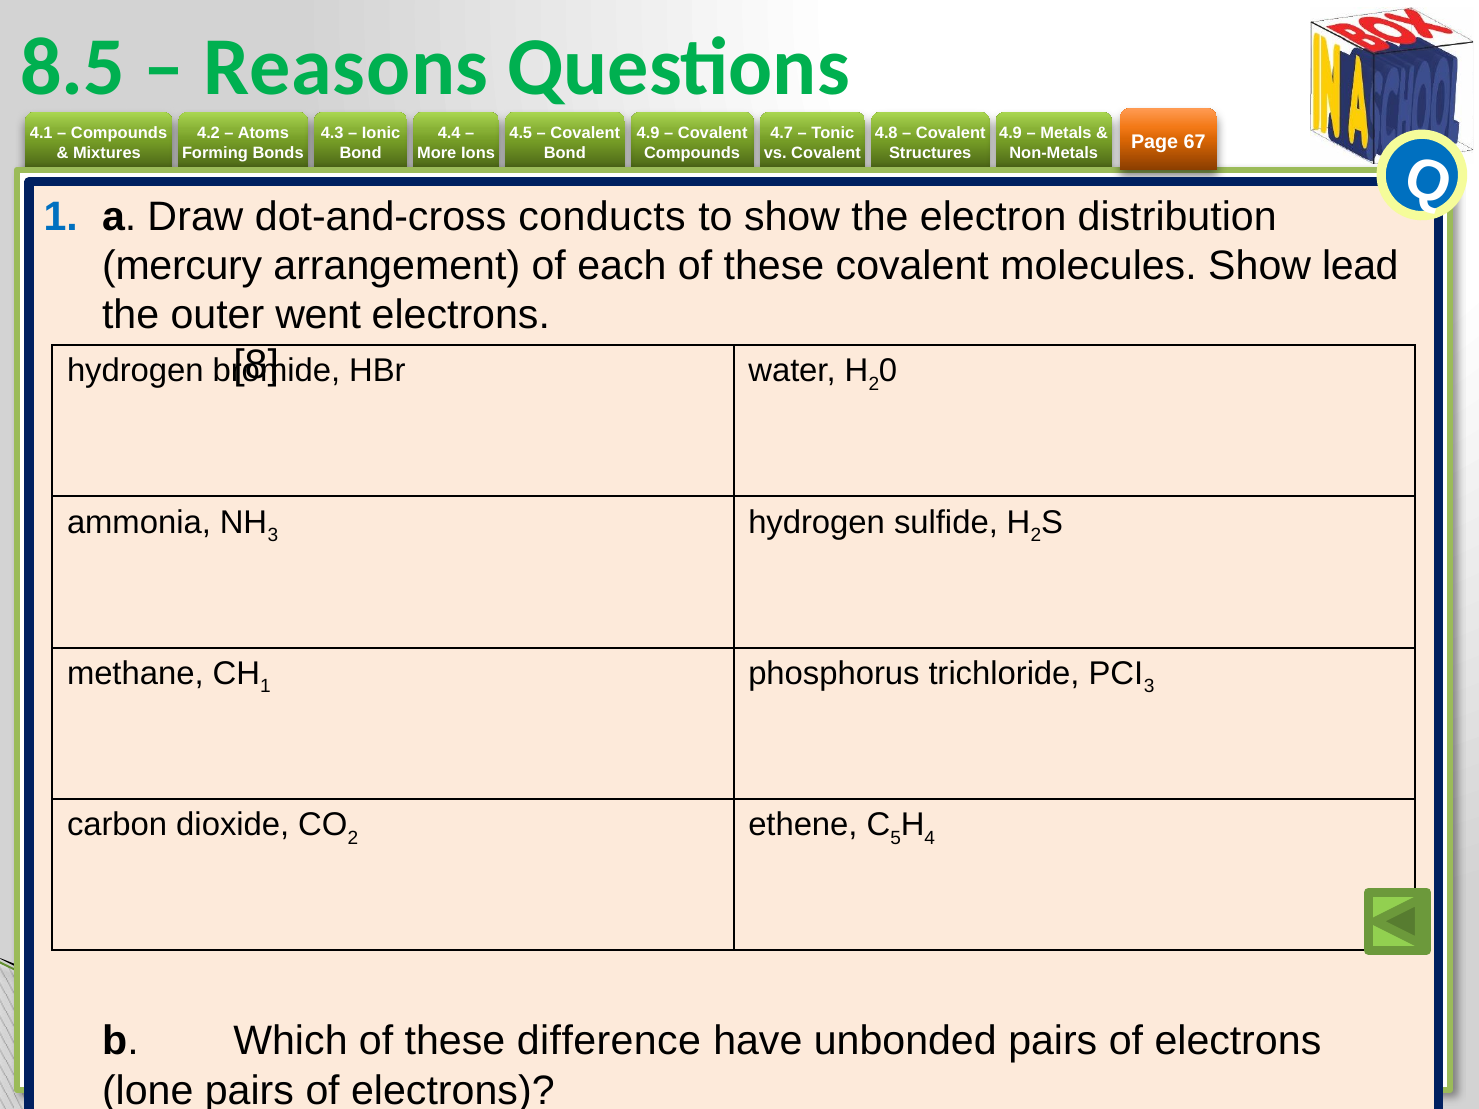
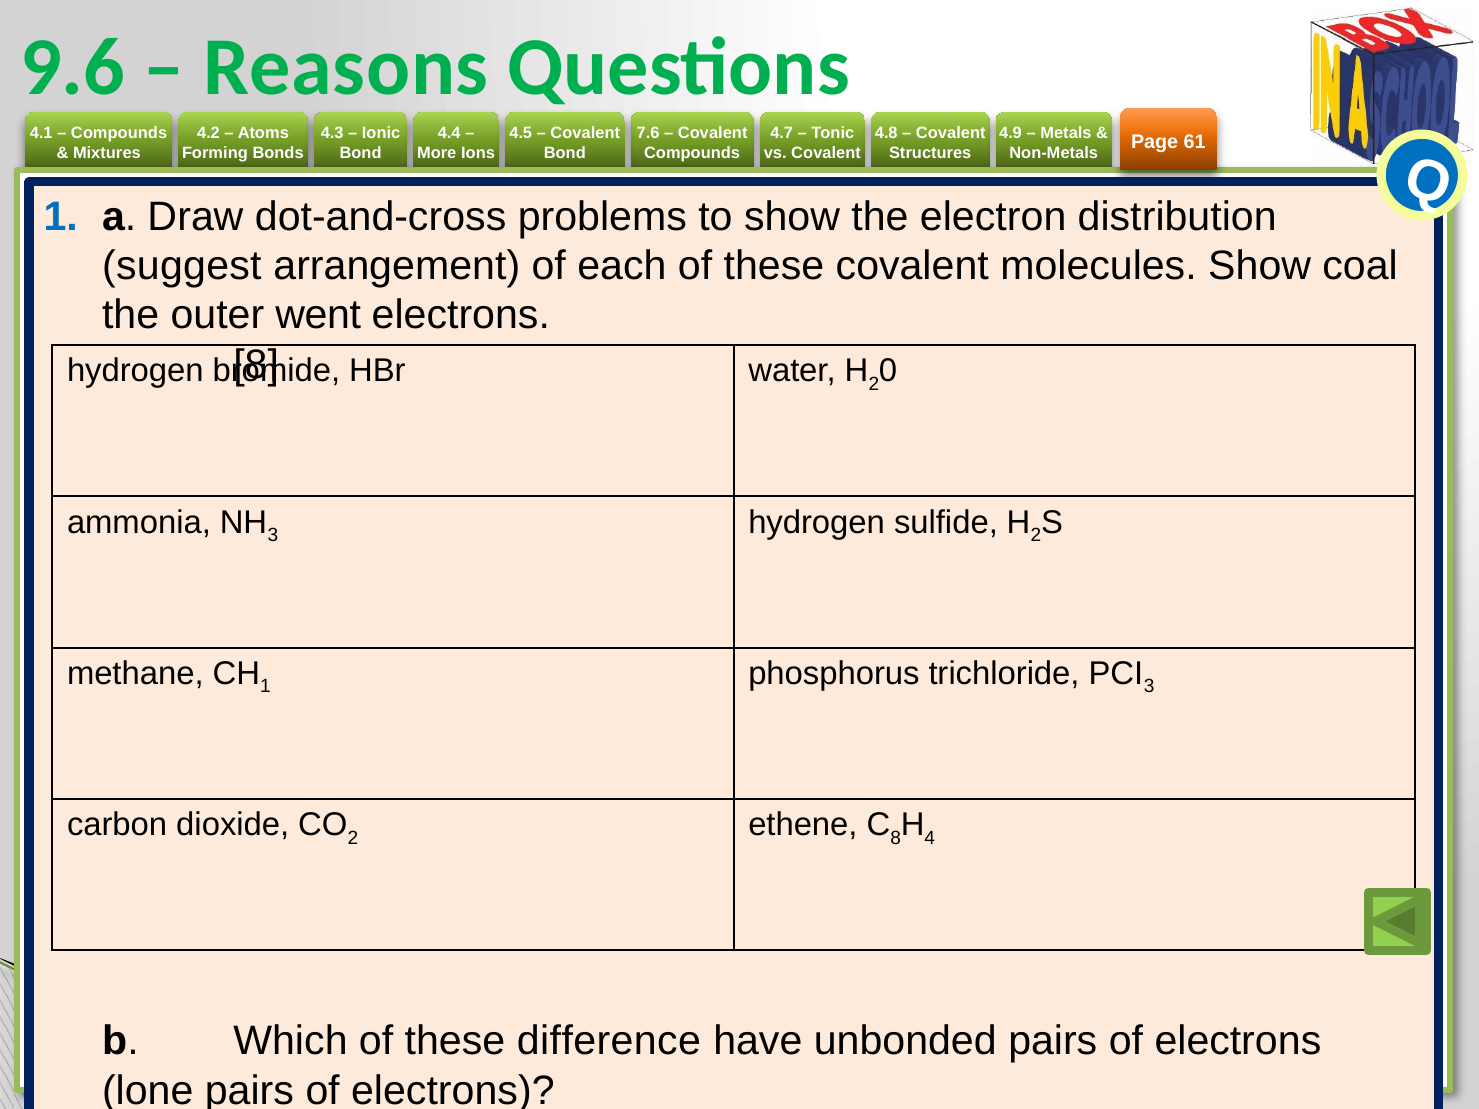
8.5: 8.5 -> 9.6
4.9 at (648, 134): 4.9 -> 7.6
67: 67 -> 61
conducts: conducts -> problems
mercury: mercury -> suggest
lead: lead -> coal
5 at (896, 838): 5 -> 8
